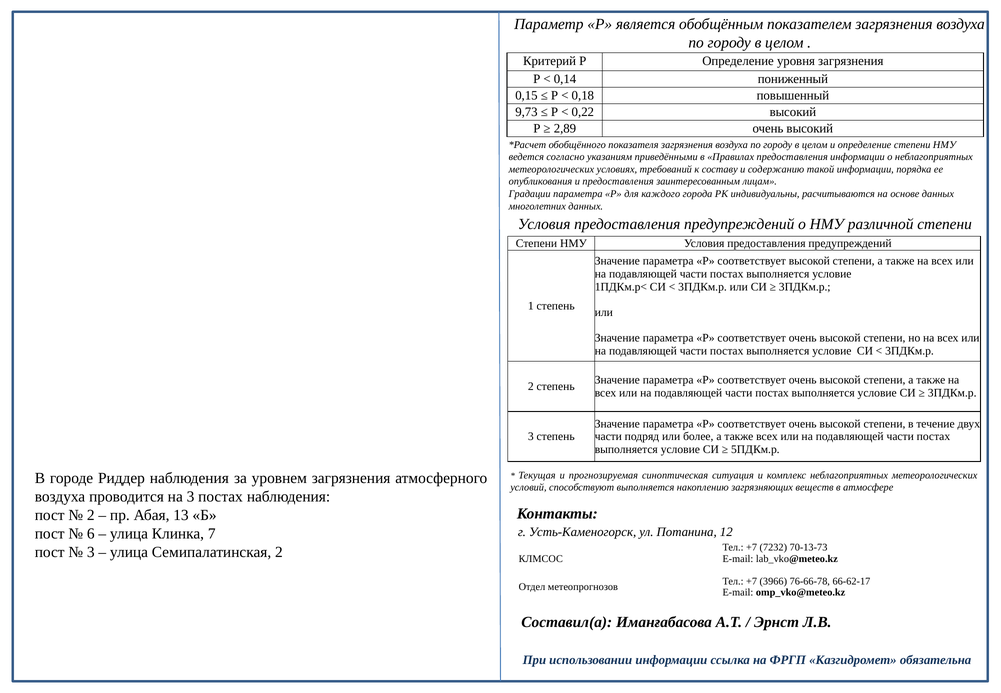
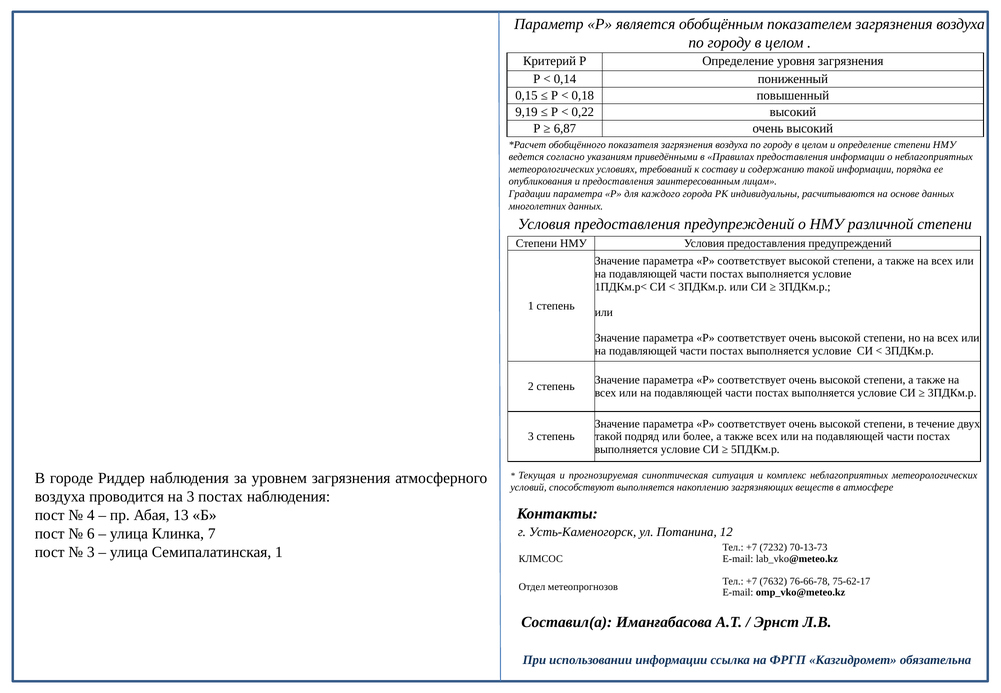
9,73: 9,73 -> 9,19
2,89: 2,89 -> 6,87
части at (608, 437): части -> такой
2 at (91, 515): 2 -> 4
Семипалатинская 2: 2 -> 1
3966: 3966 -> 7632
66-62-17: 66-62-17 -> 75-62-17
